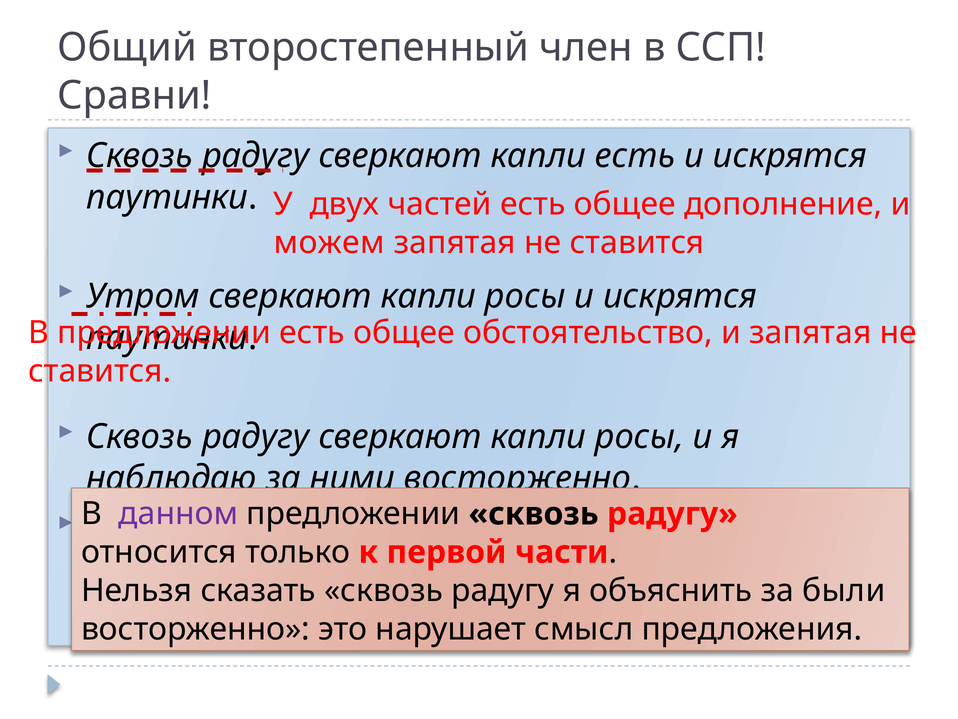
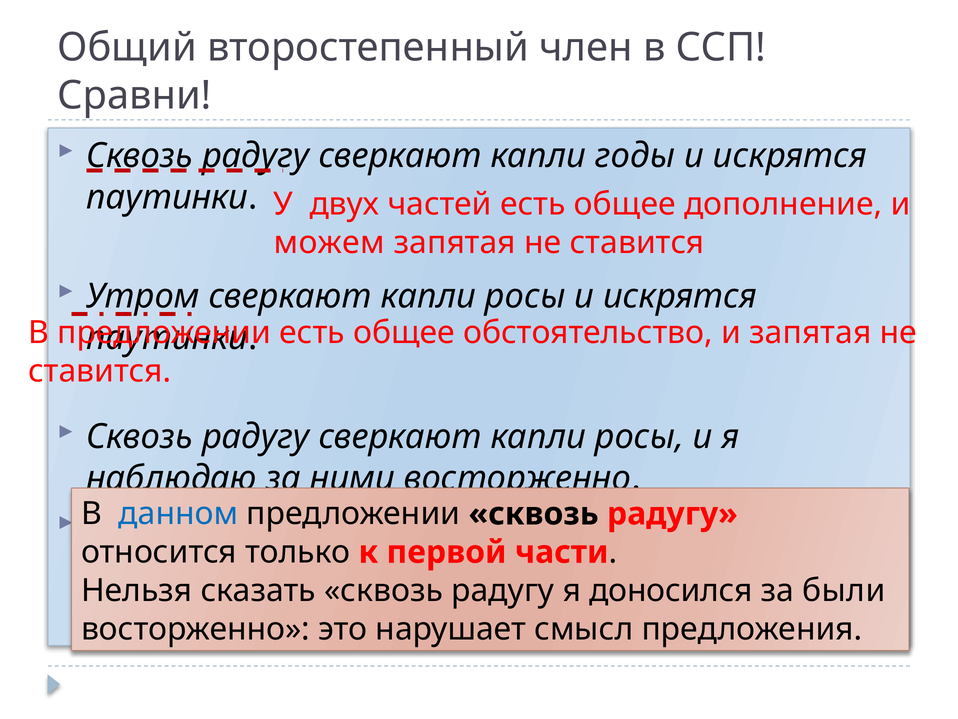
капли есть: есть -> годы
данном colour: purple -> blue
объяснить: объяснить -> доносился
